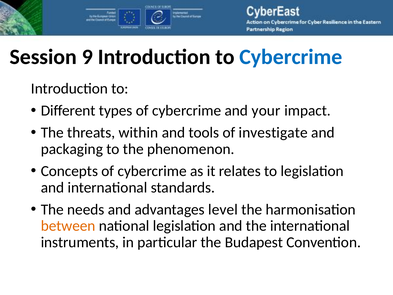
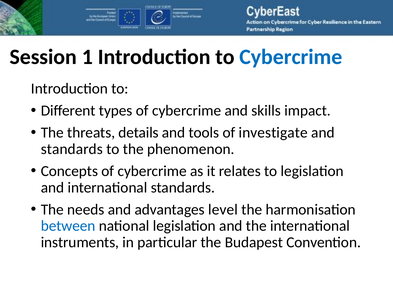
9: 9 -> 1
your: your -> skills
within: within -> details
packaging at (72, 149): packaging -> standards
between colour: orange -> blue
